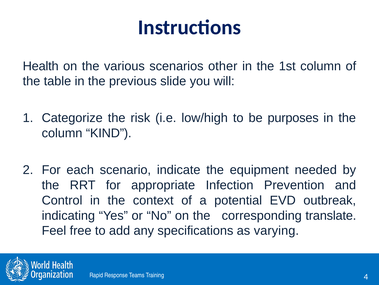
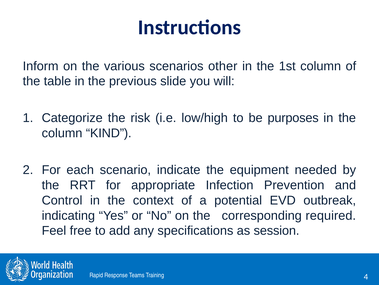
Health: Health -> Inform
translate: translate -> required
varying: varying -> session
